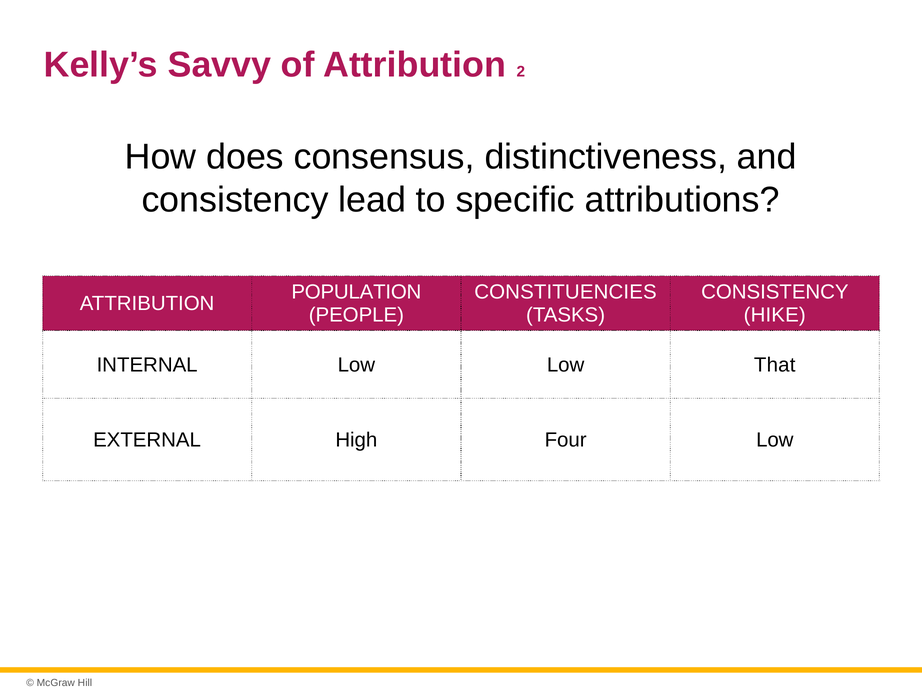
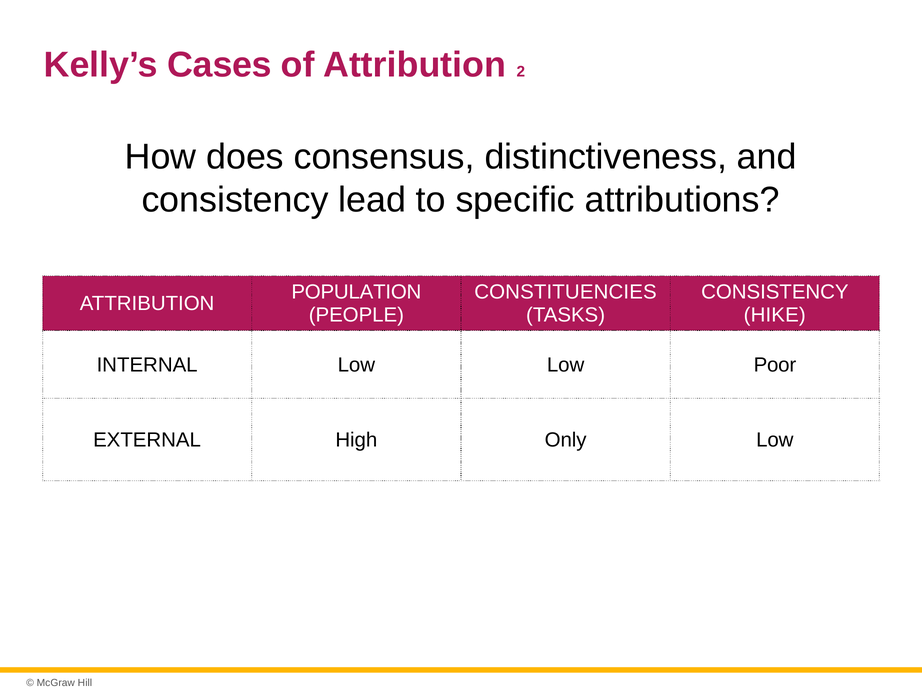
Savvy: Savvy -> Cases
That: That -> Poor
Four: Four -> Only
